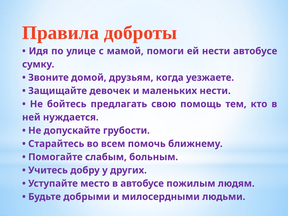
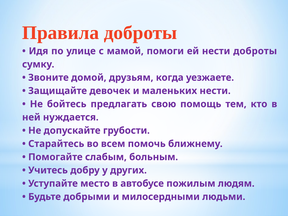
нести автобусе: автобусе -> доброты
